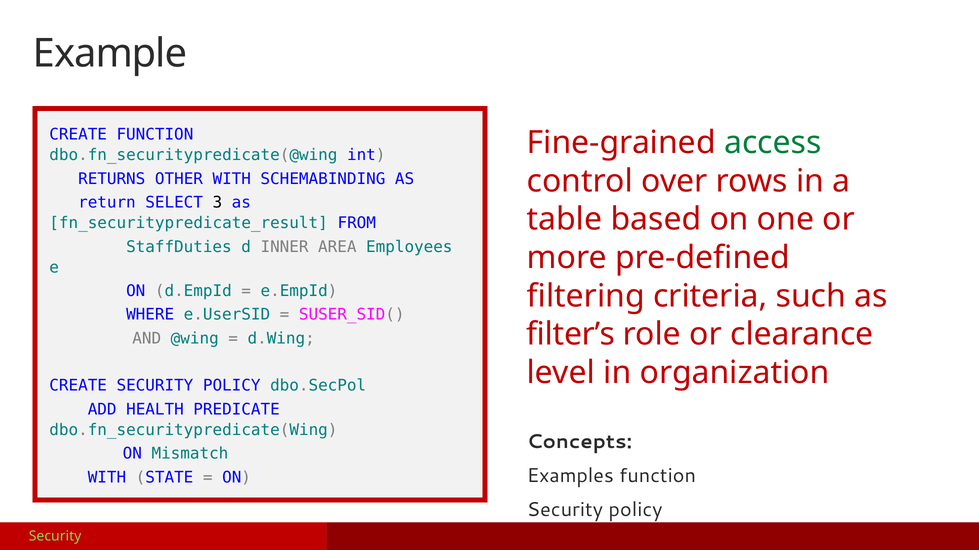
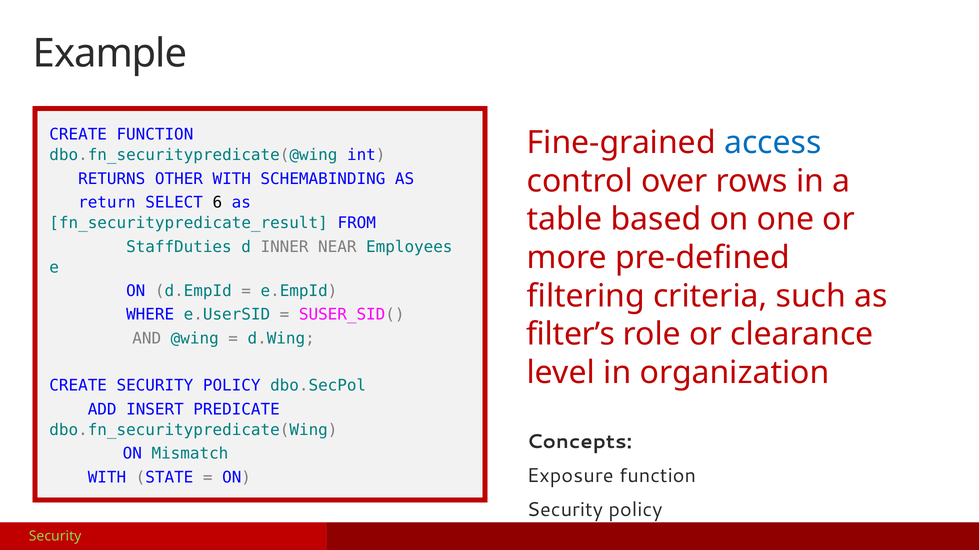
access colour: green -> blue
3: 3 -> 6
AREA: AREA -> NEAR
HEALTH: HEALTH -> INSERT
Examples: Examples -> Exposure
